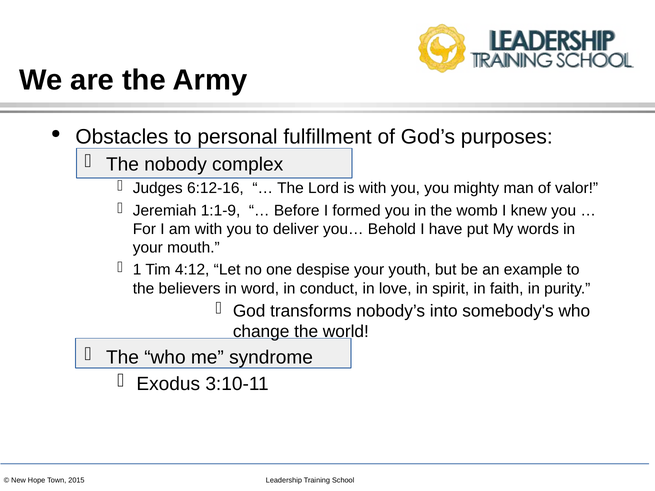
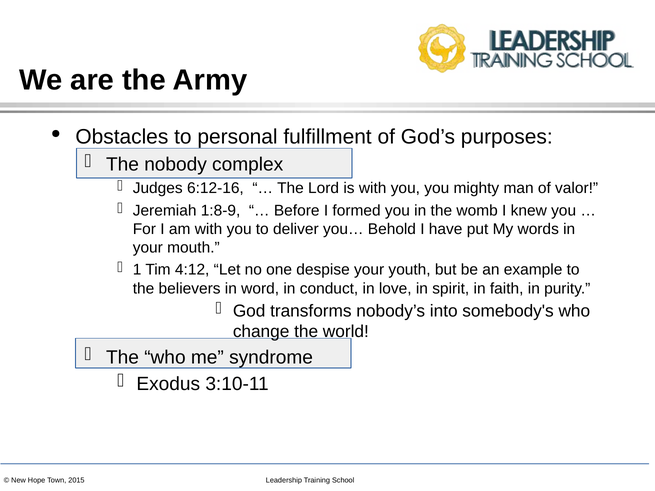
1:1-9: 1:1-9 -> 1:8-9
